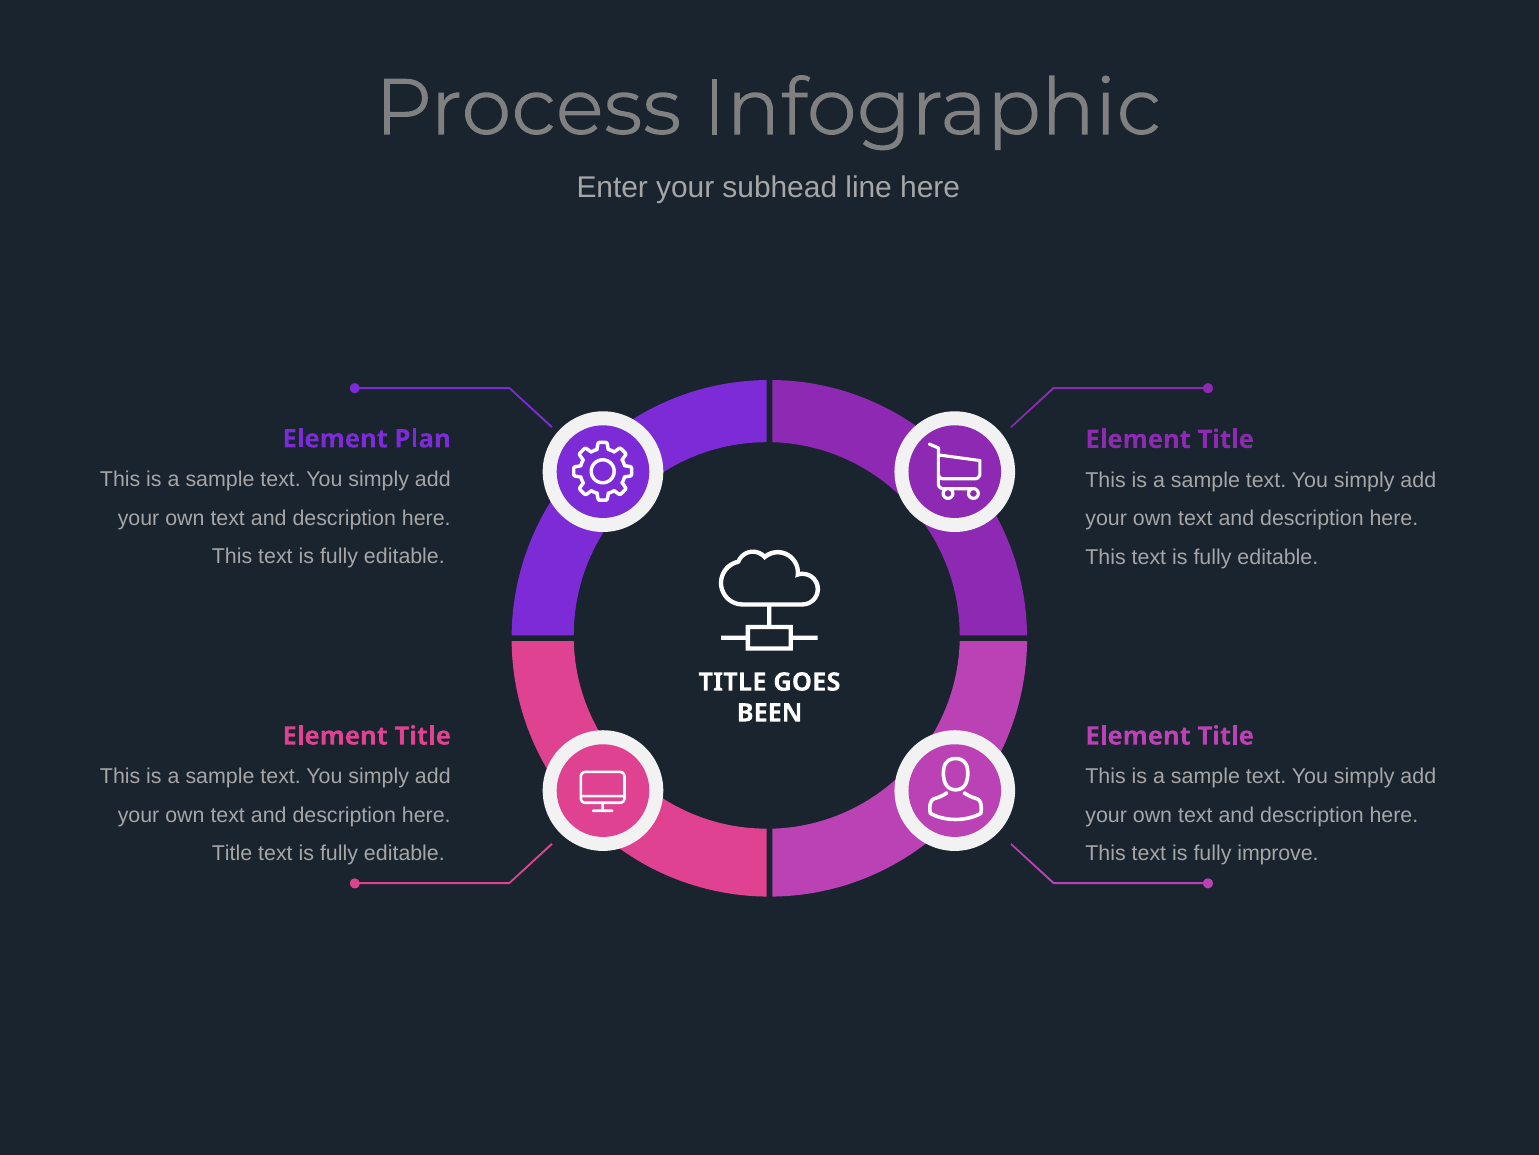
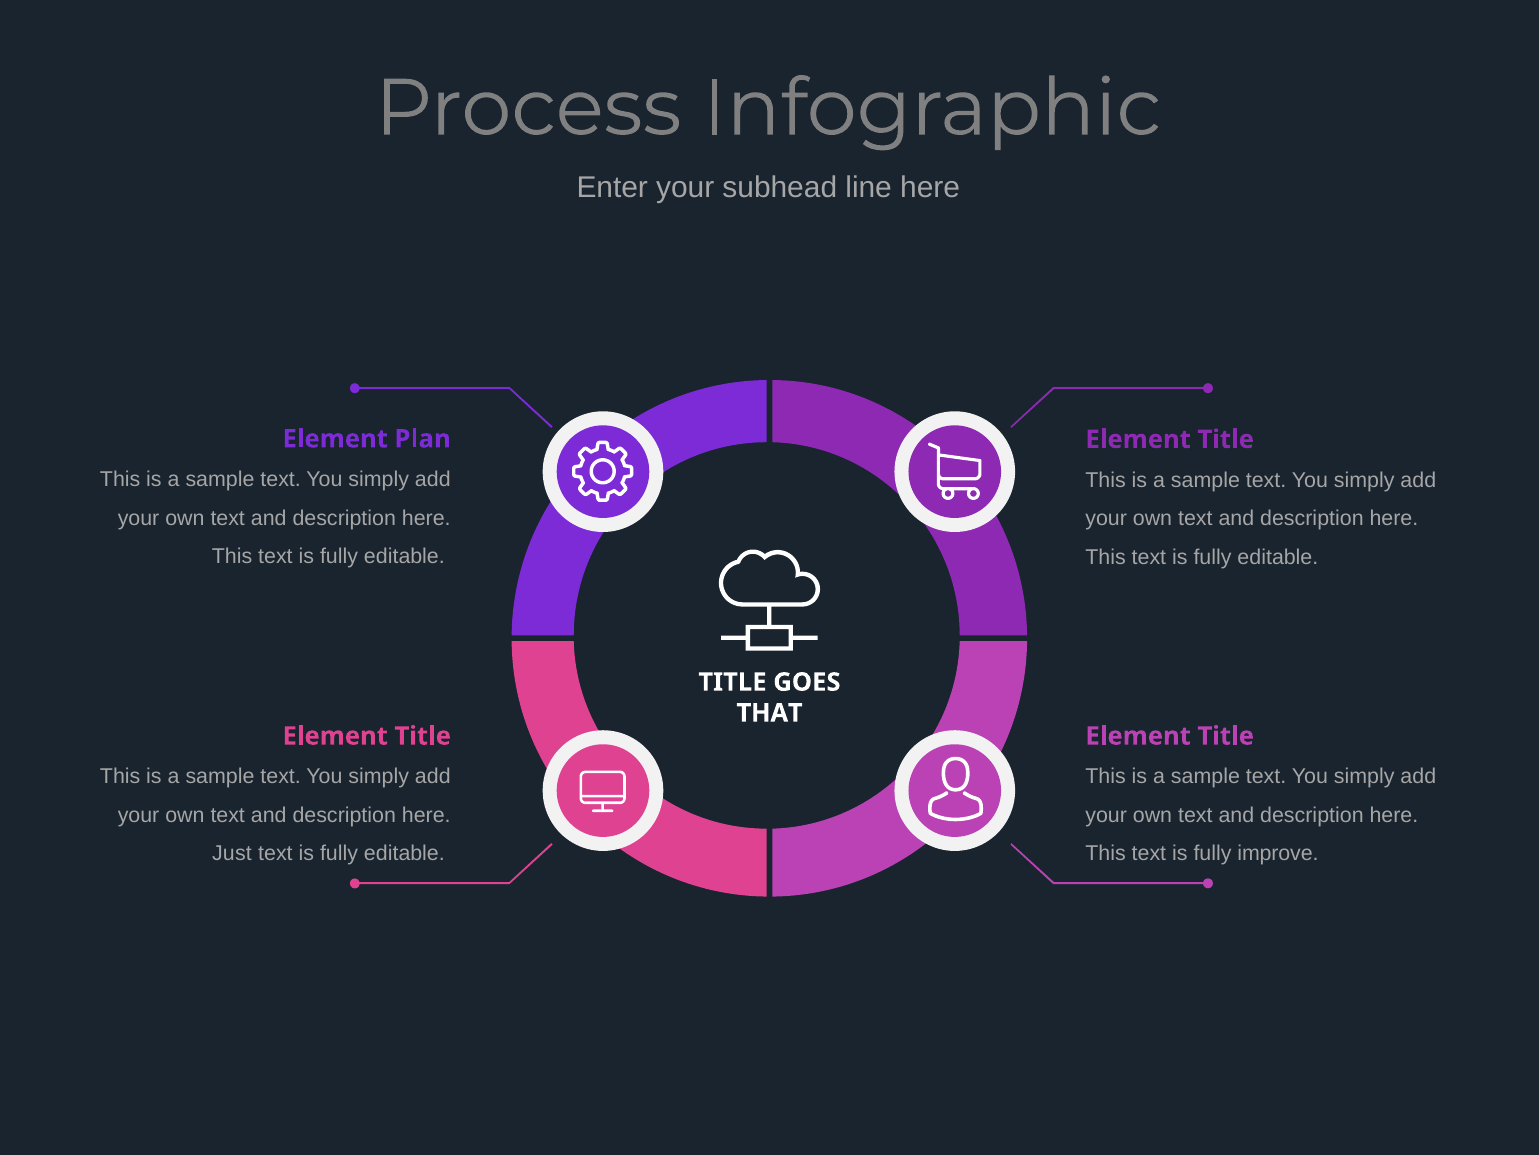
BEEN: BEEN -> THAT
Title at (232, 853): Title -> Just
